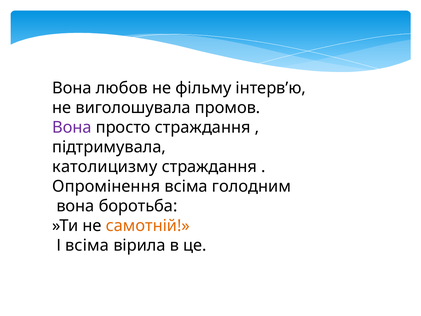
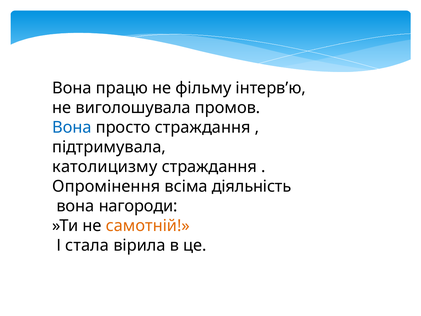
любов: любов -> працю
Вона at (72, 127) colour: purple -> blue
голодним: голодним -> діяльність
боротьба: боротьба -> нагороди
І всіма: всіма -> стала
